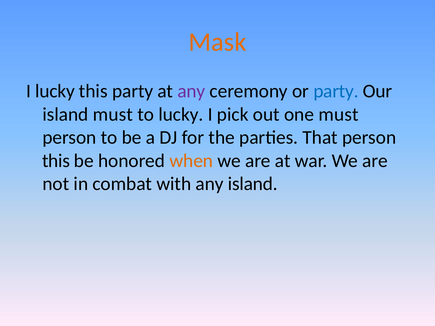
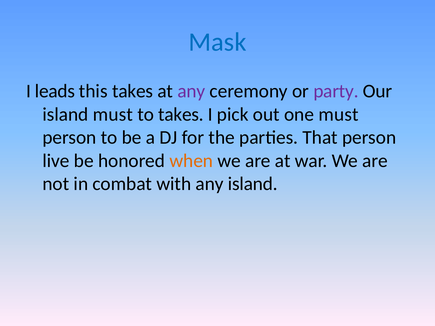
Mask colour: orange -> blue
I lucky: lucky -> leads
this party: party -> takes
party at (336, 91) colour: blue -> purple
to lucky: lucky -> takes
this at (56, 161): this -> live
